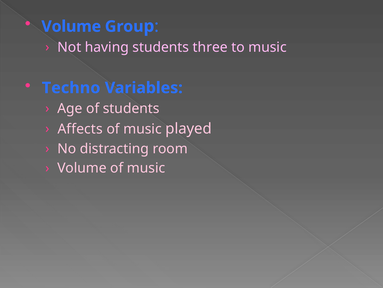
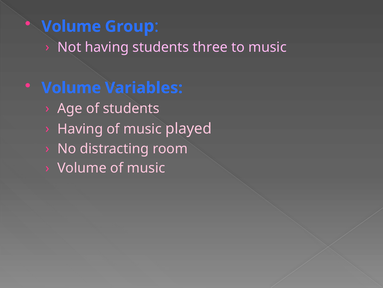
Techno at (71, 88): Techno -> Volume
Affects at (80, 129): Affects -> Having
